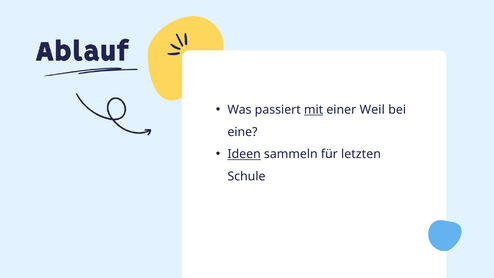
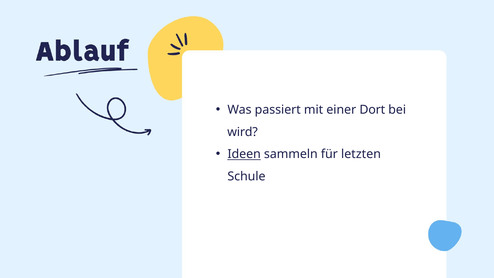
mit underline: present -> none
Weil: Weil -> Dort
eine: eine -> wird
